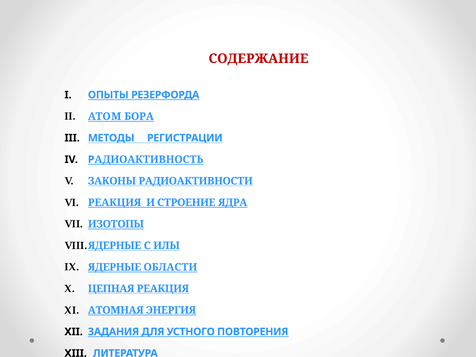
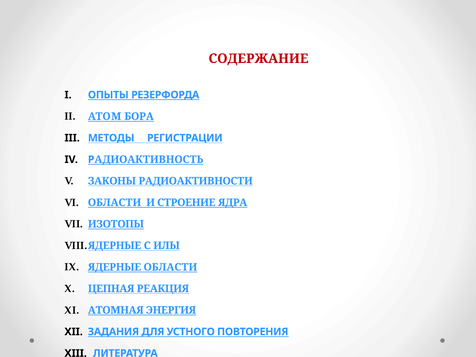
РЕАКЦИЯ at (115, 203): РЕАКЦИЯ -> ОБЛАСТИ
